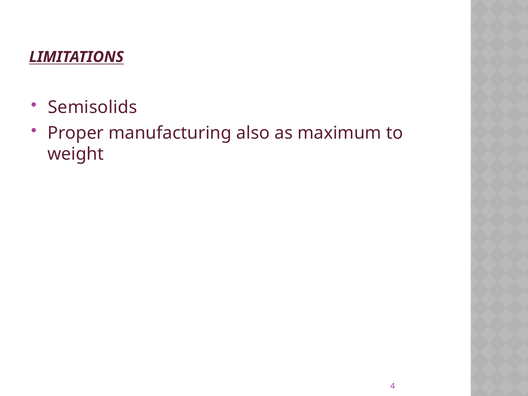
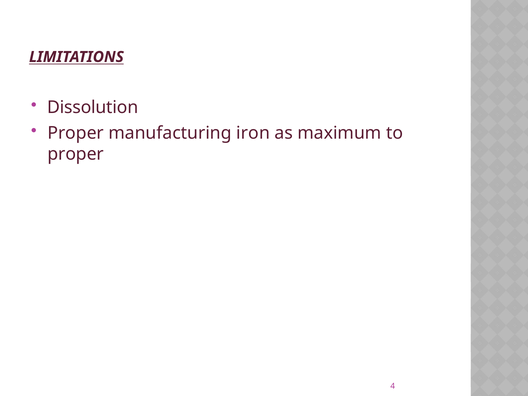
Semisolids: Semisolids -> Dissolution
also: also -> iron
weight at (76, 154): weight -> proper
